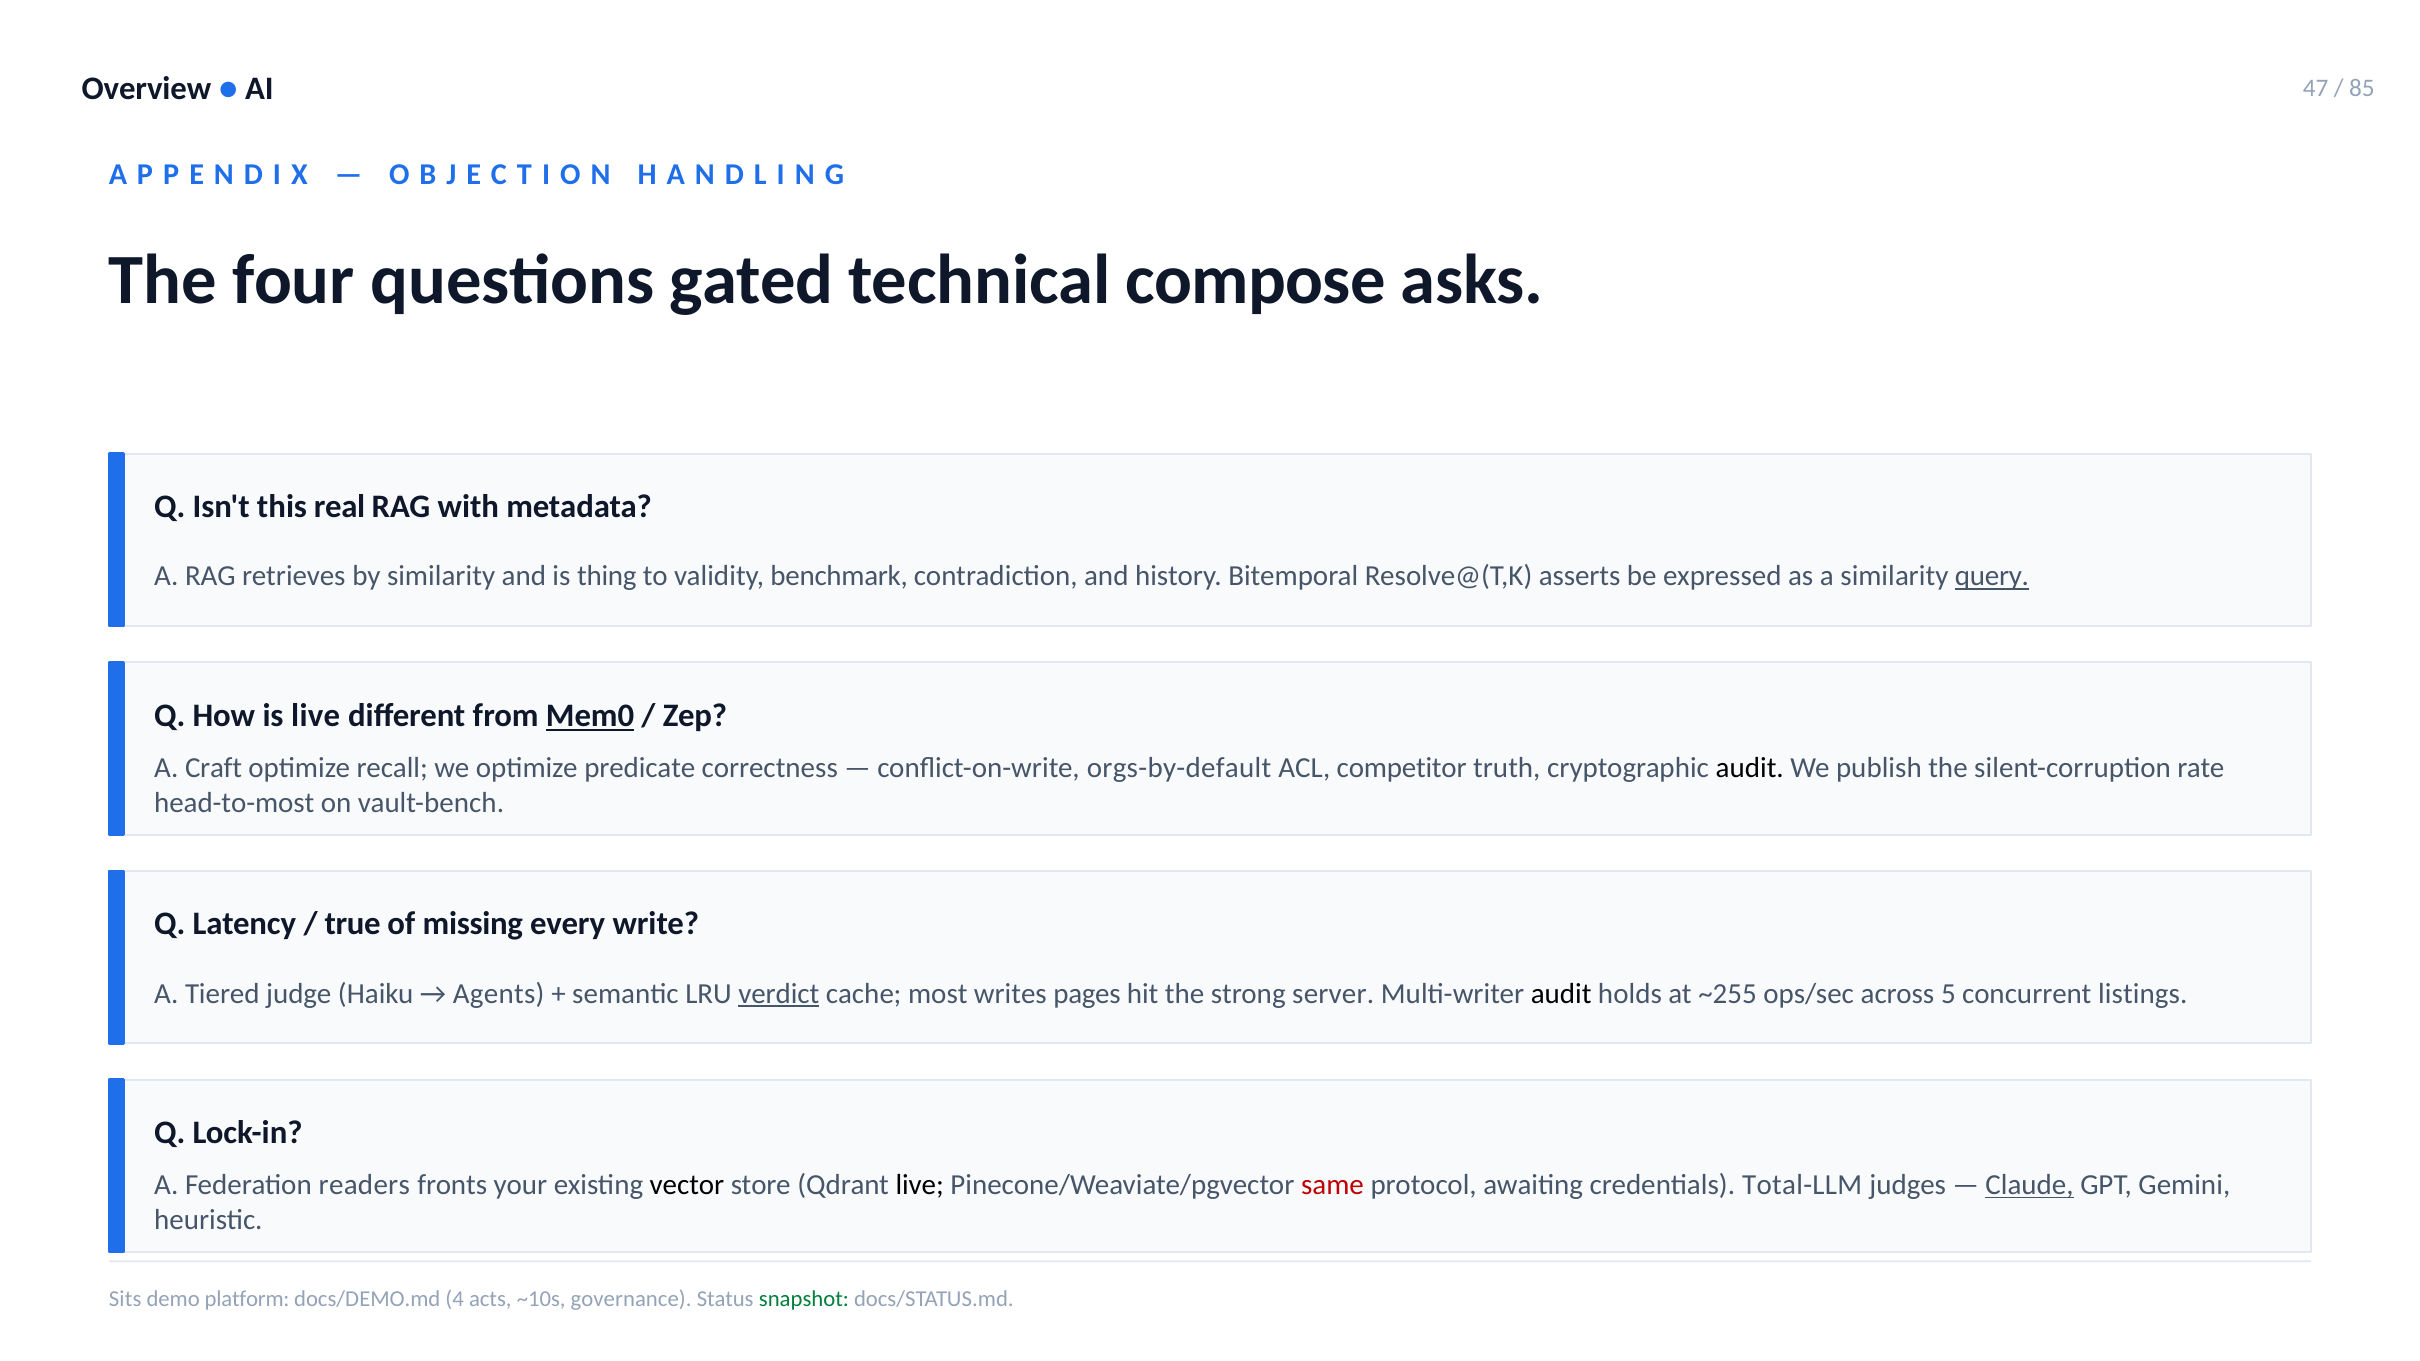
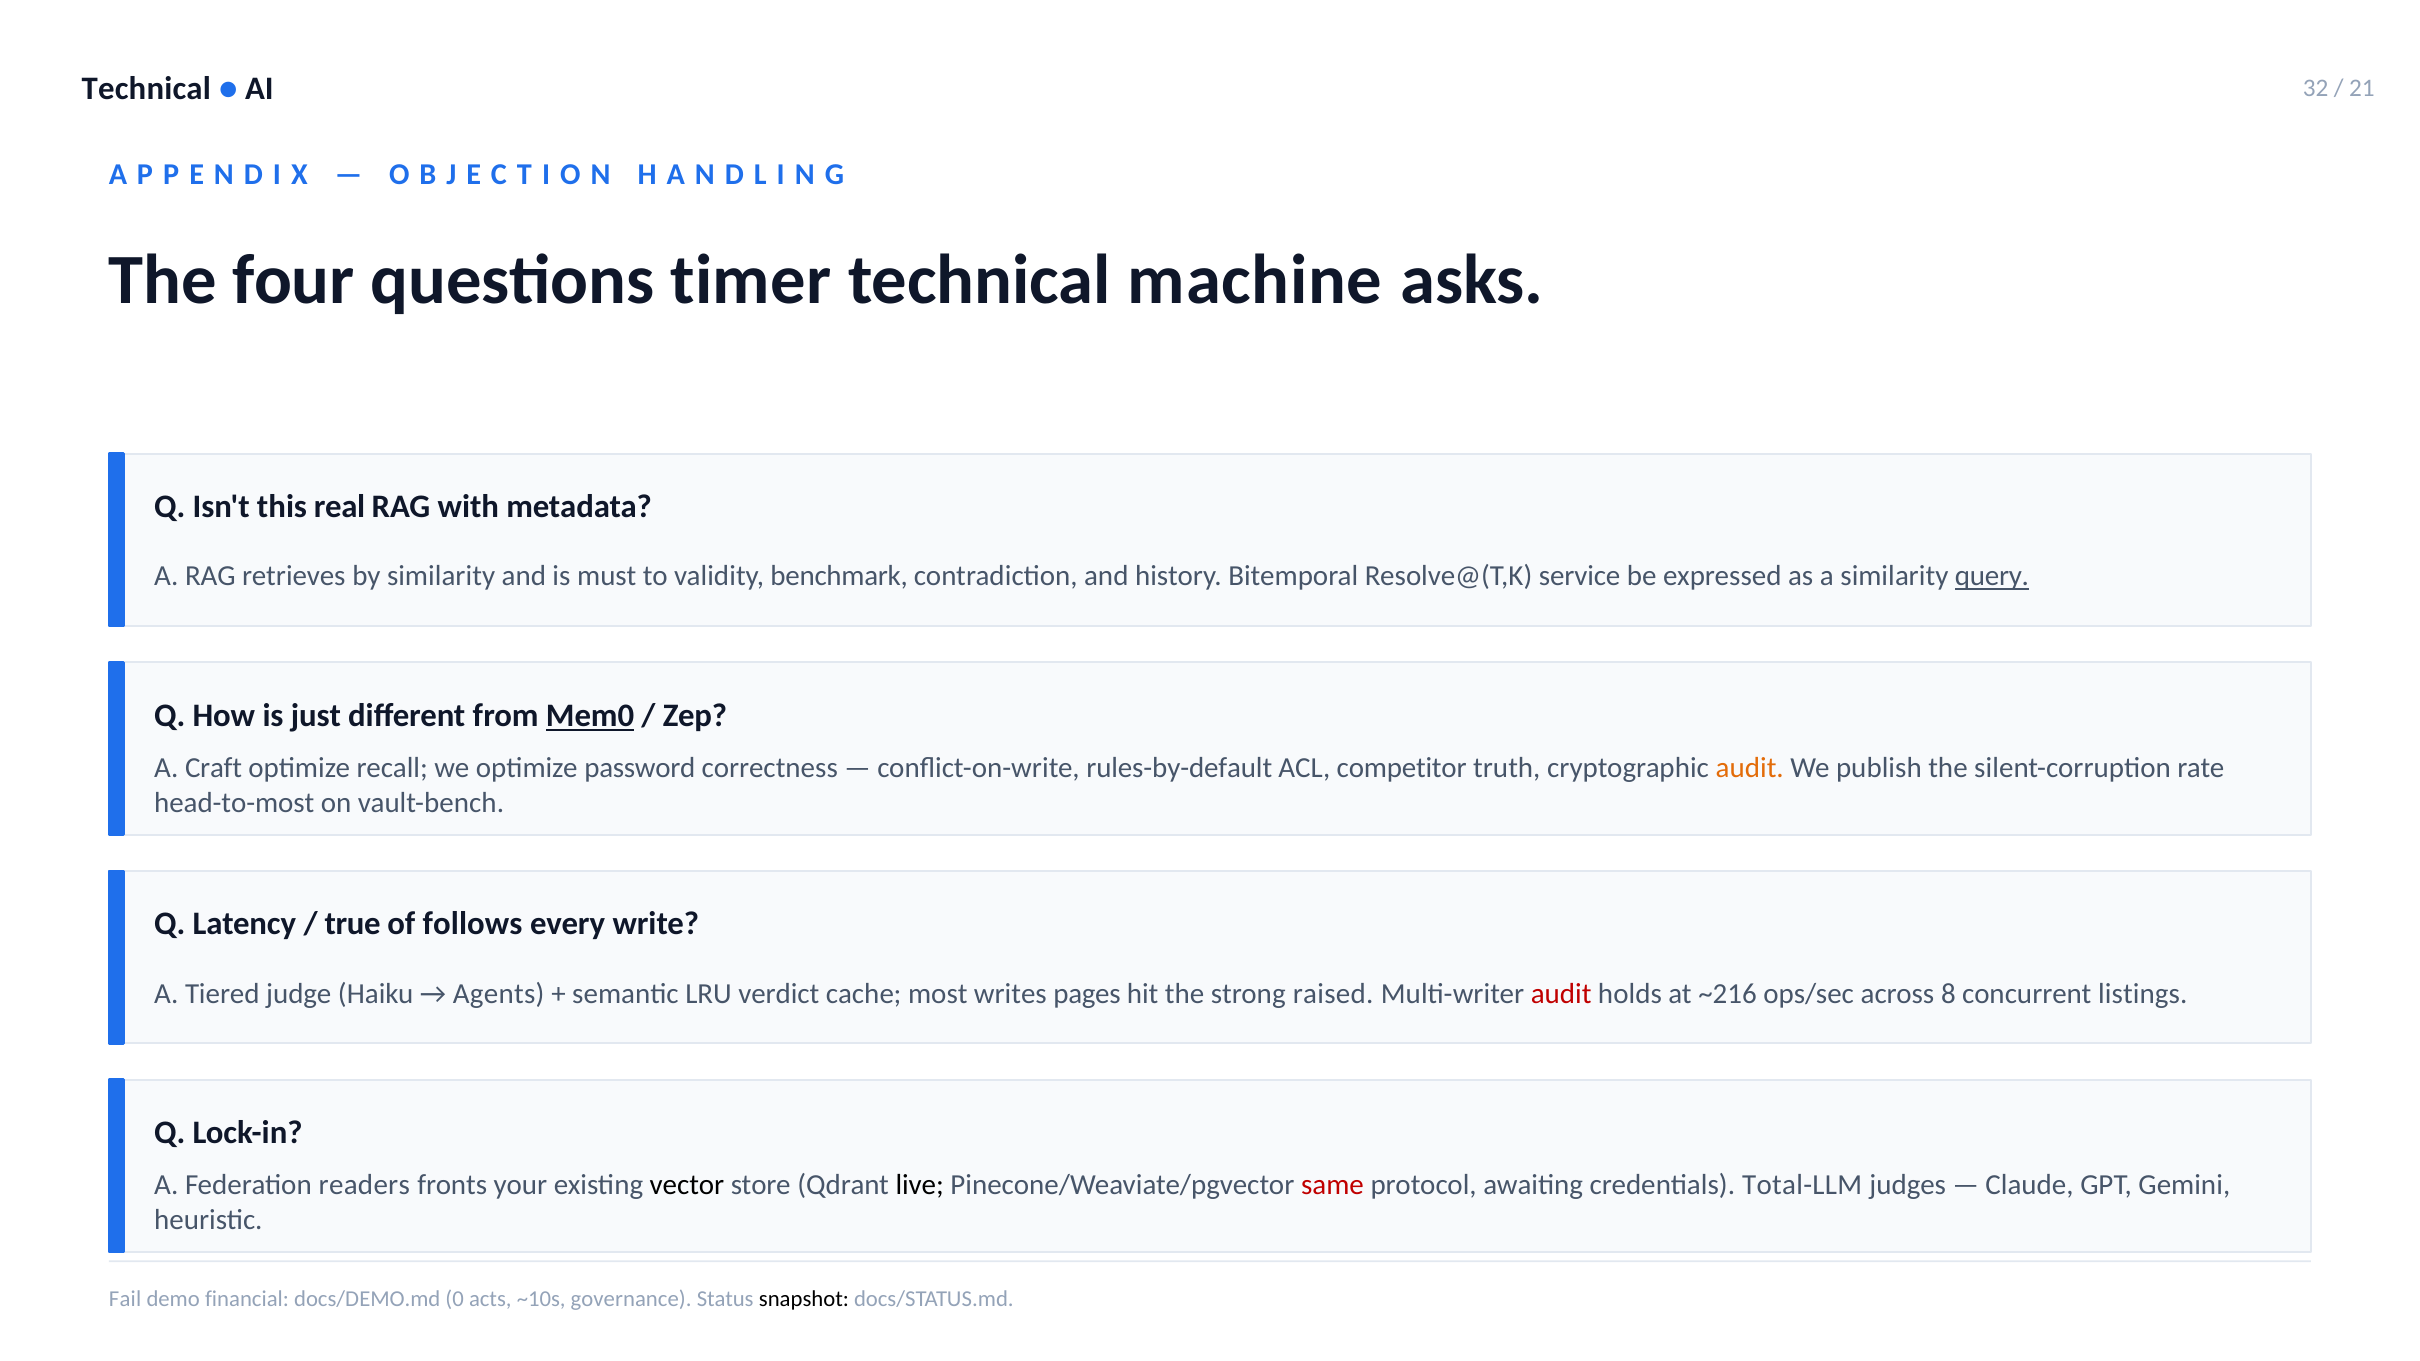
Overview at (146, 89): Overview -> Technical
47: 47 -> 32
85: 85 -> 21
gated: gated -> timer
compose: compose -> machine
thing: thing -> must
asserts: asserts -> service
is live: live -> just
predicate: predicate -> password
orgs-by-default: orgs-by-default -> rules-by-default
audit at (1750, 768) colour: black -> orange
missing: missing -> follows
verdict underline: present -> none
server: server -> raised
audit at (1561, 994) colour: black -> red
~255: ~255 -> ~216
5: 5 -> 8
Claude underline: present -> none
Sits: Sits -> Fail
platform: platform -> financial
4: 4 -> 0
snapshot colour: green -> black
